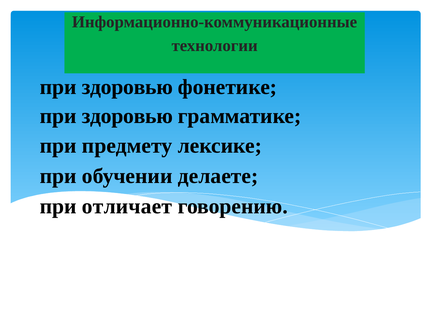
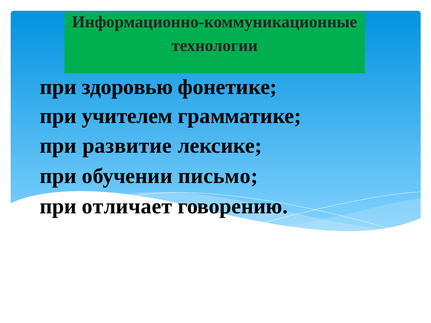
здоровью at (127, 116): здоровью -> учителем
предмету: предмету -> развитие
делаете: делаете -> письмо
